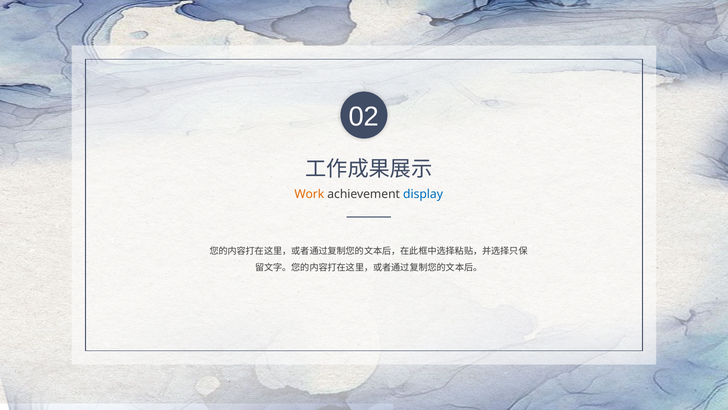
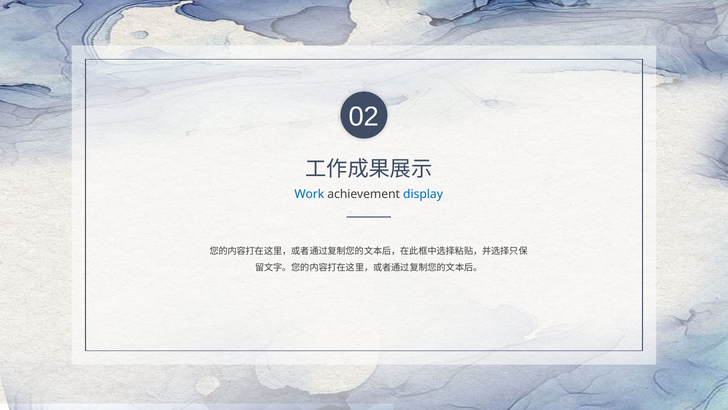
Work colour: orange -> blue
